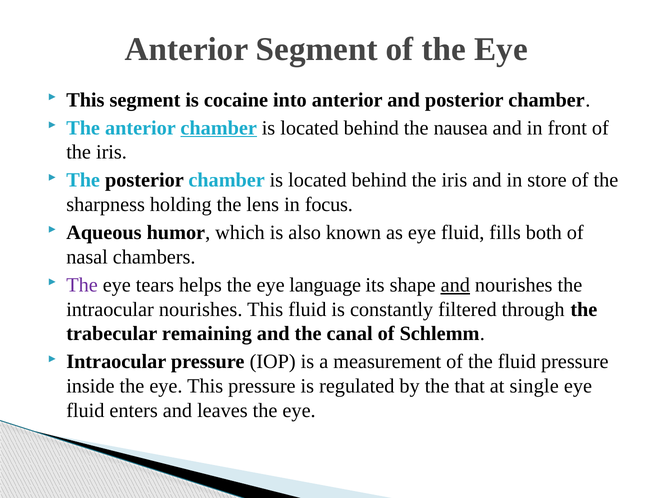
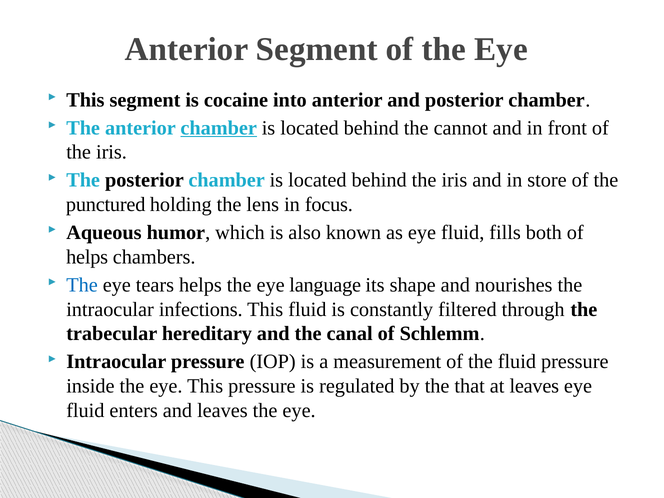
nausea: nausea -> cannot
sharpness: sharpness -> punctured
nasal at (87, 257): nasal -> helps
The at (82, 285) colour: purple -> blue
and at (455, 285) underline: present -> none
intraocular nourishes: nourishes -> infections
remaining: remaining -> hereditary
at single: single -> leaves
